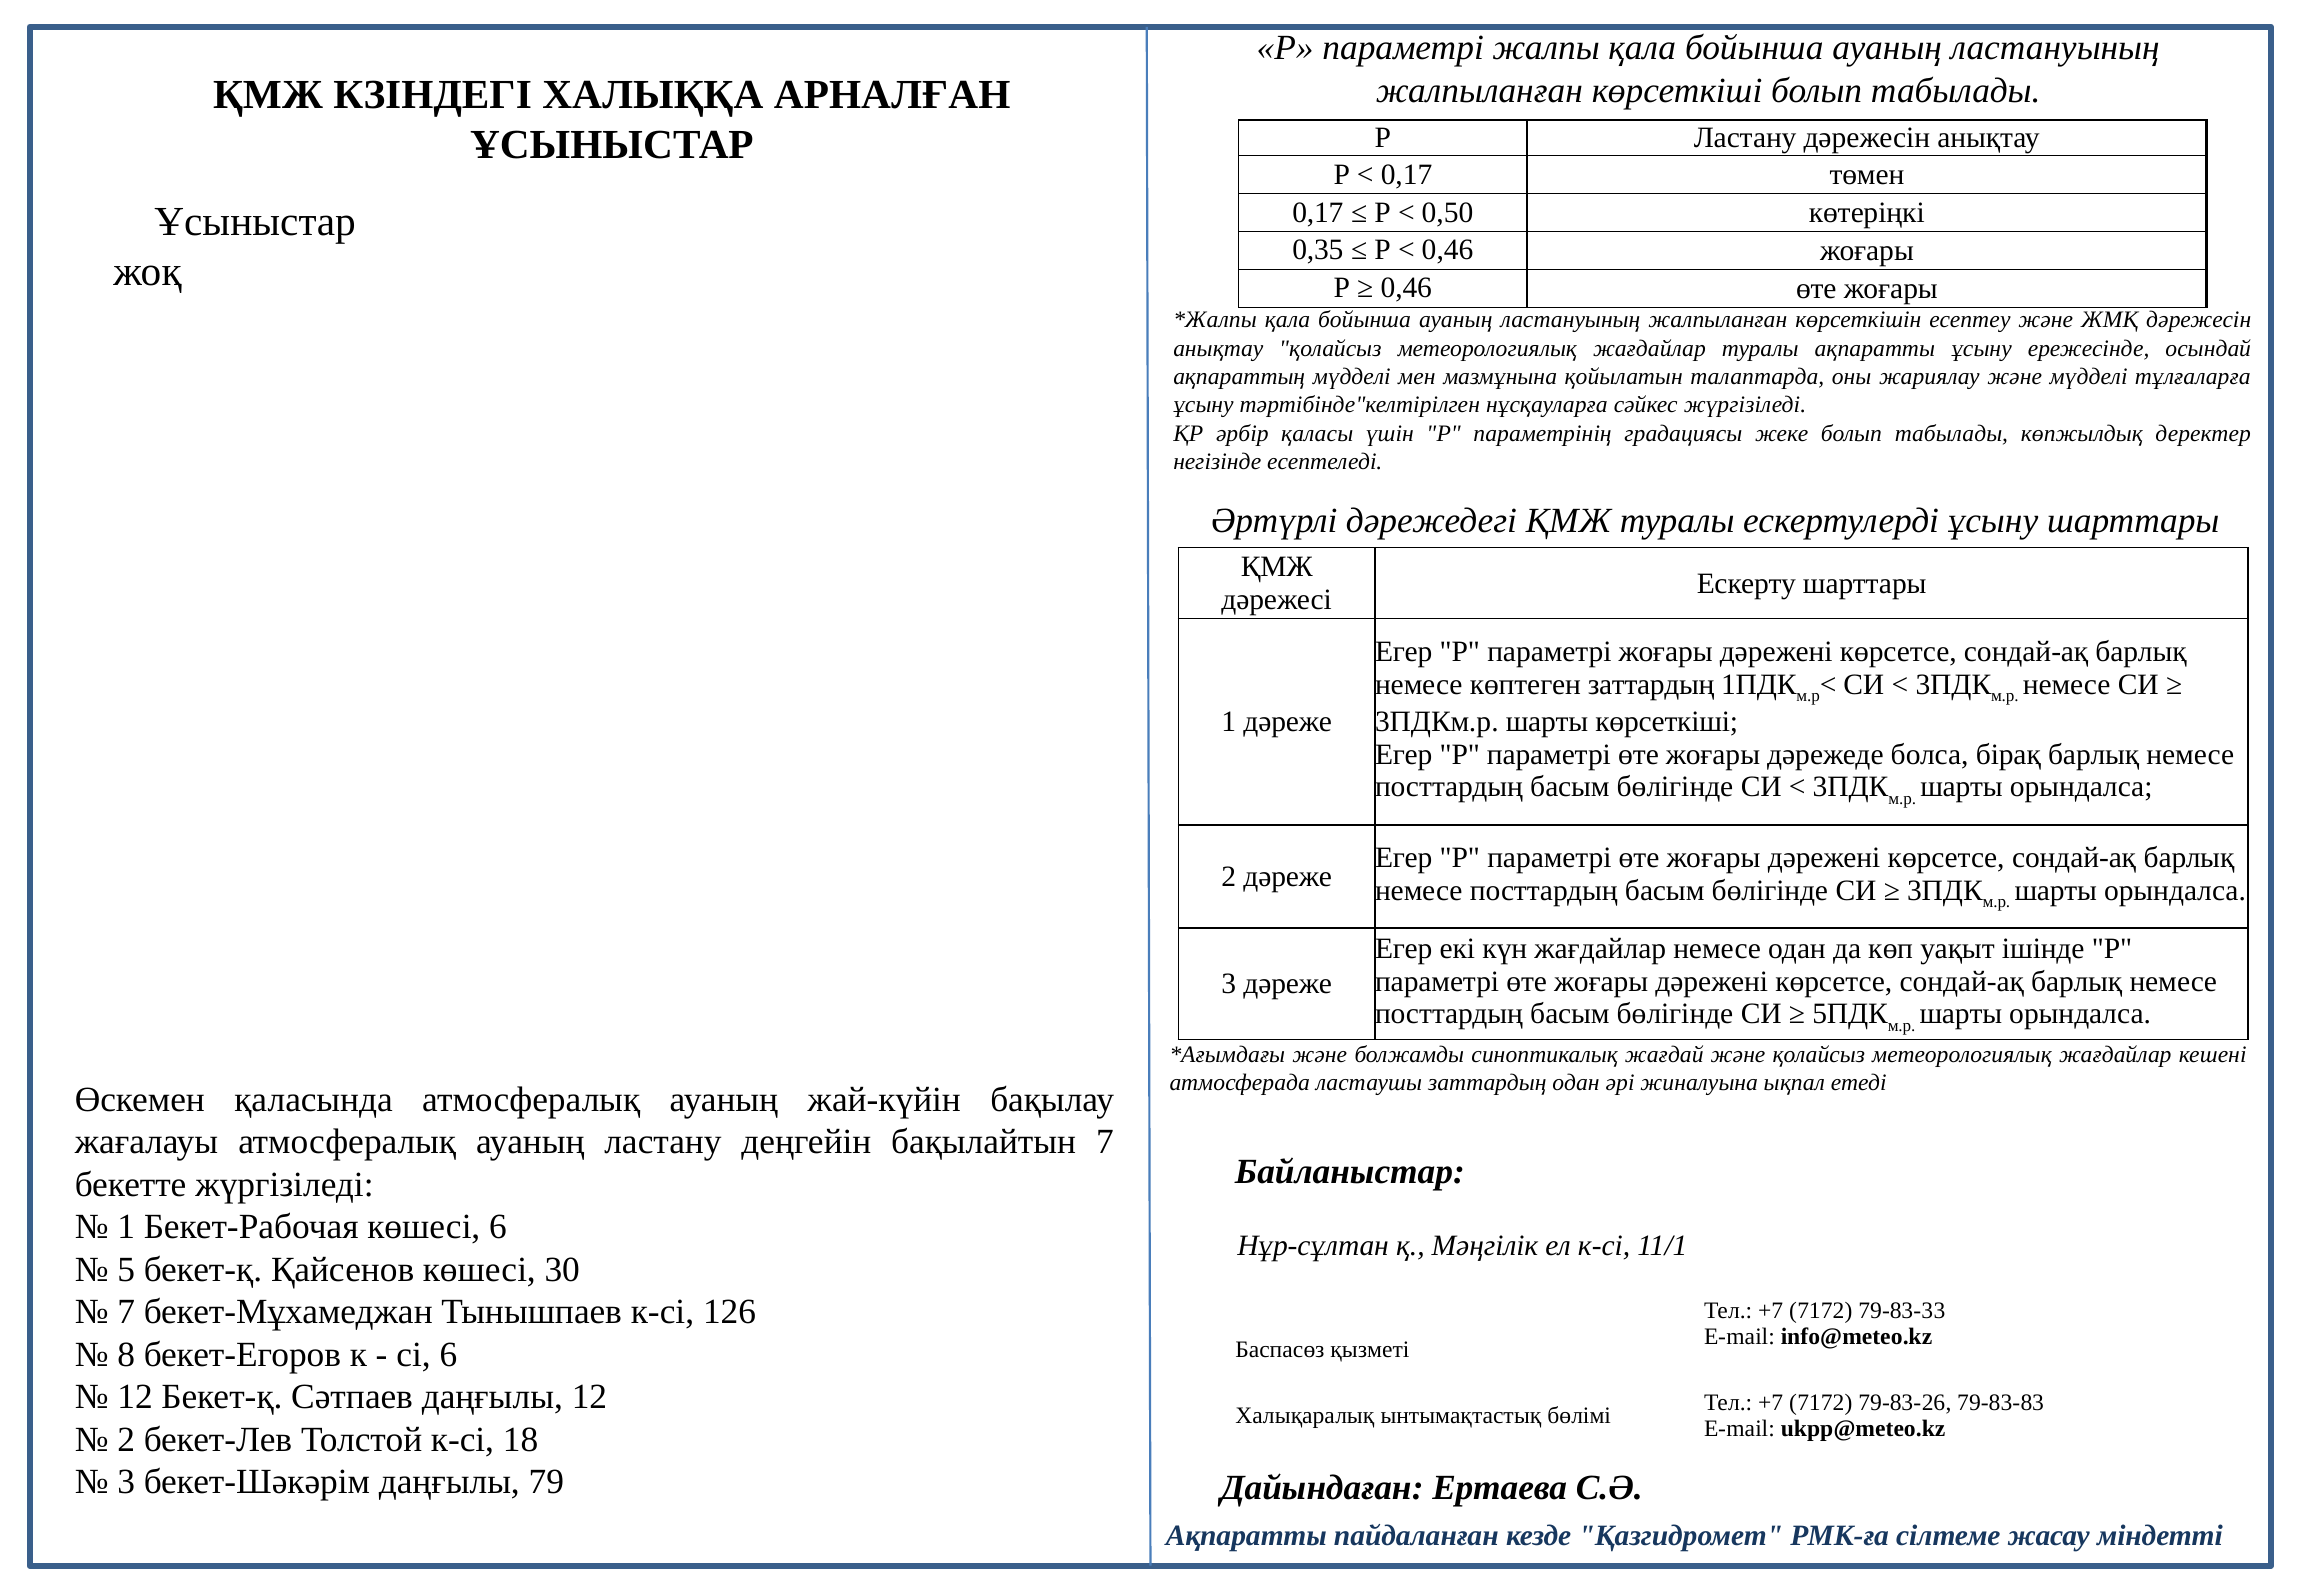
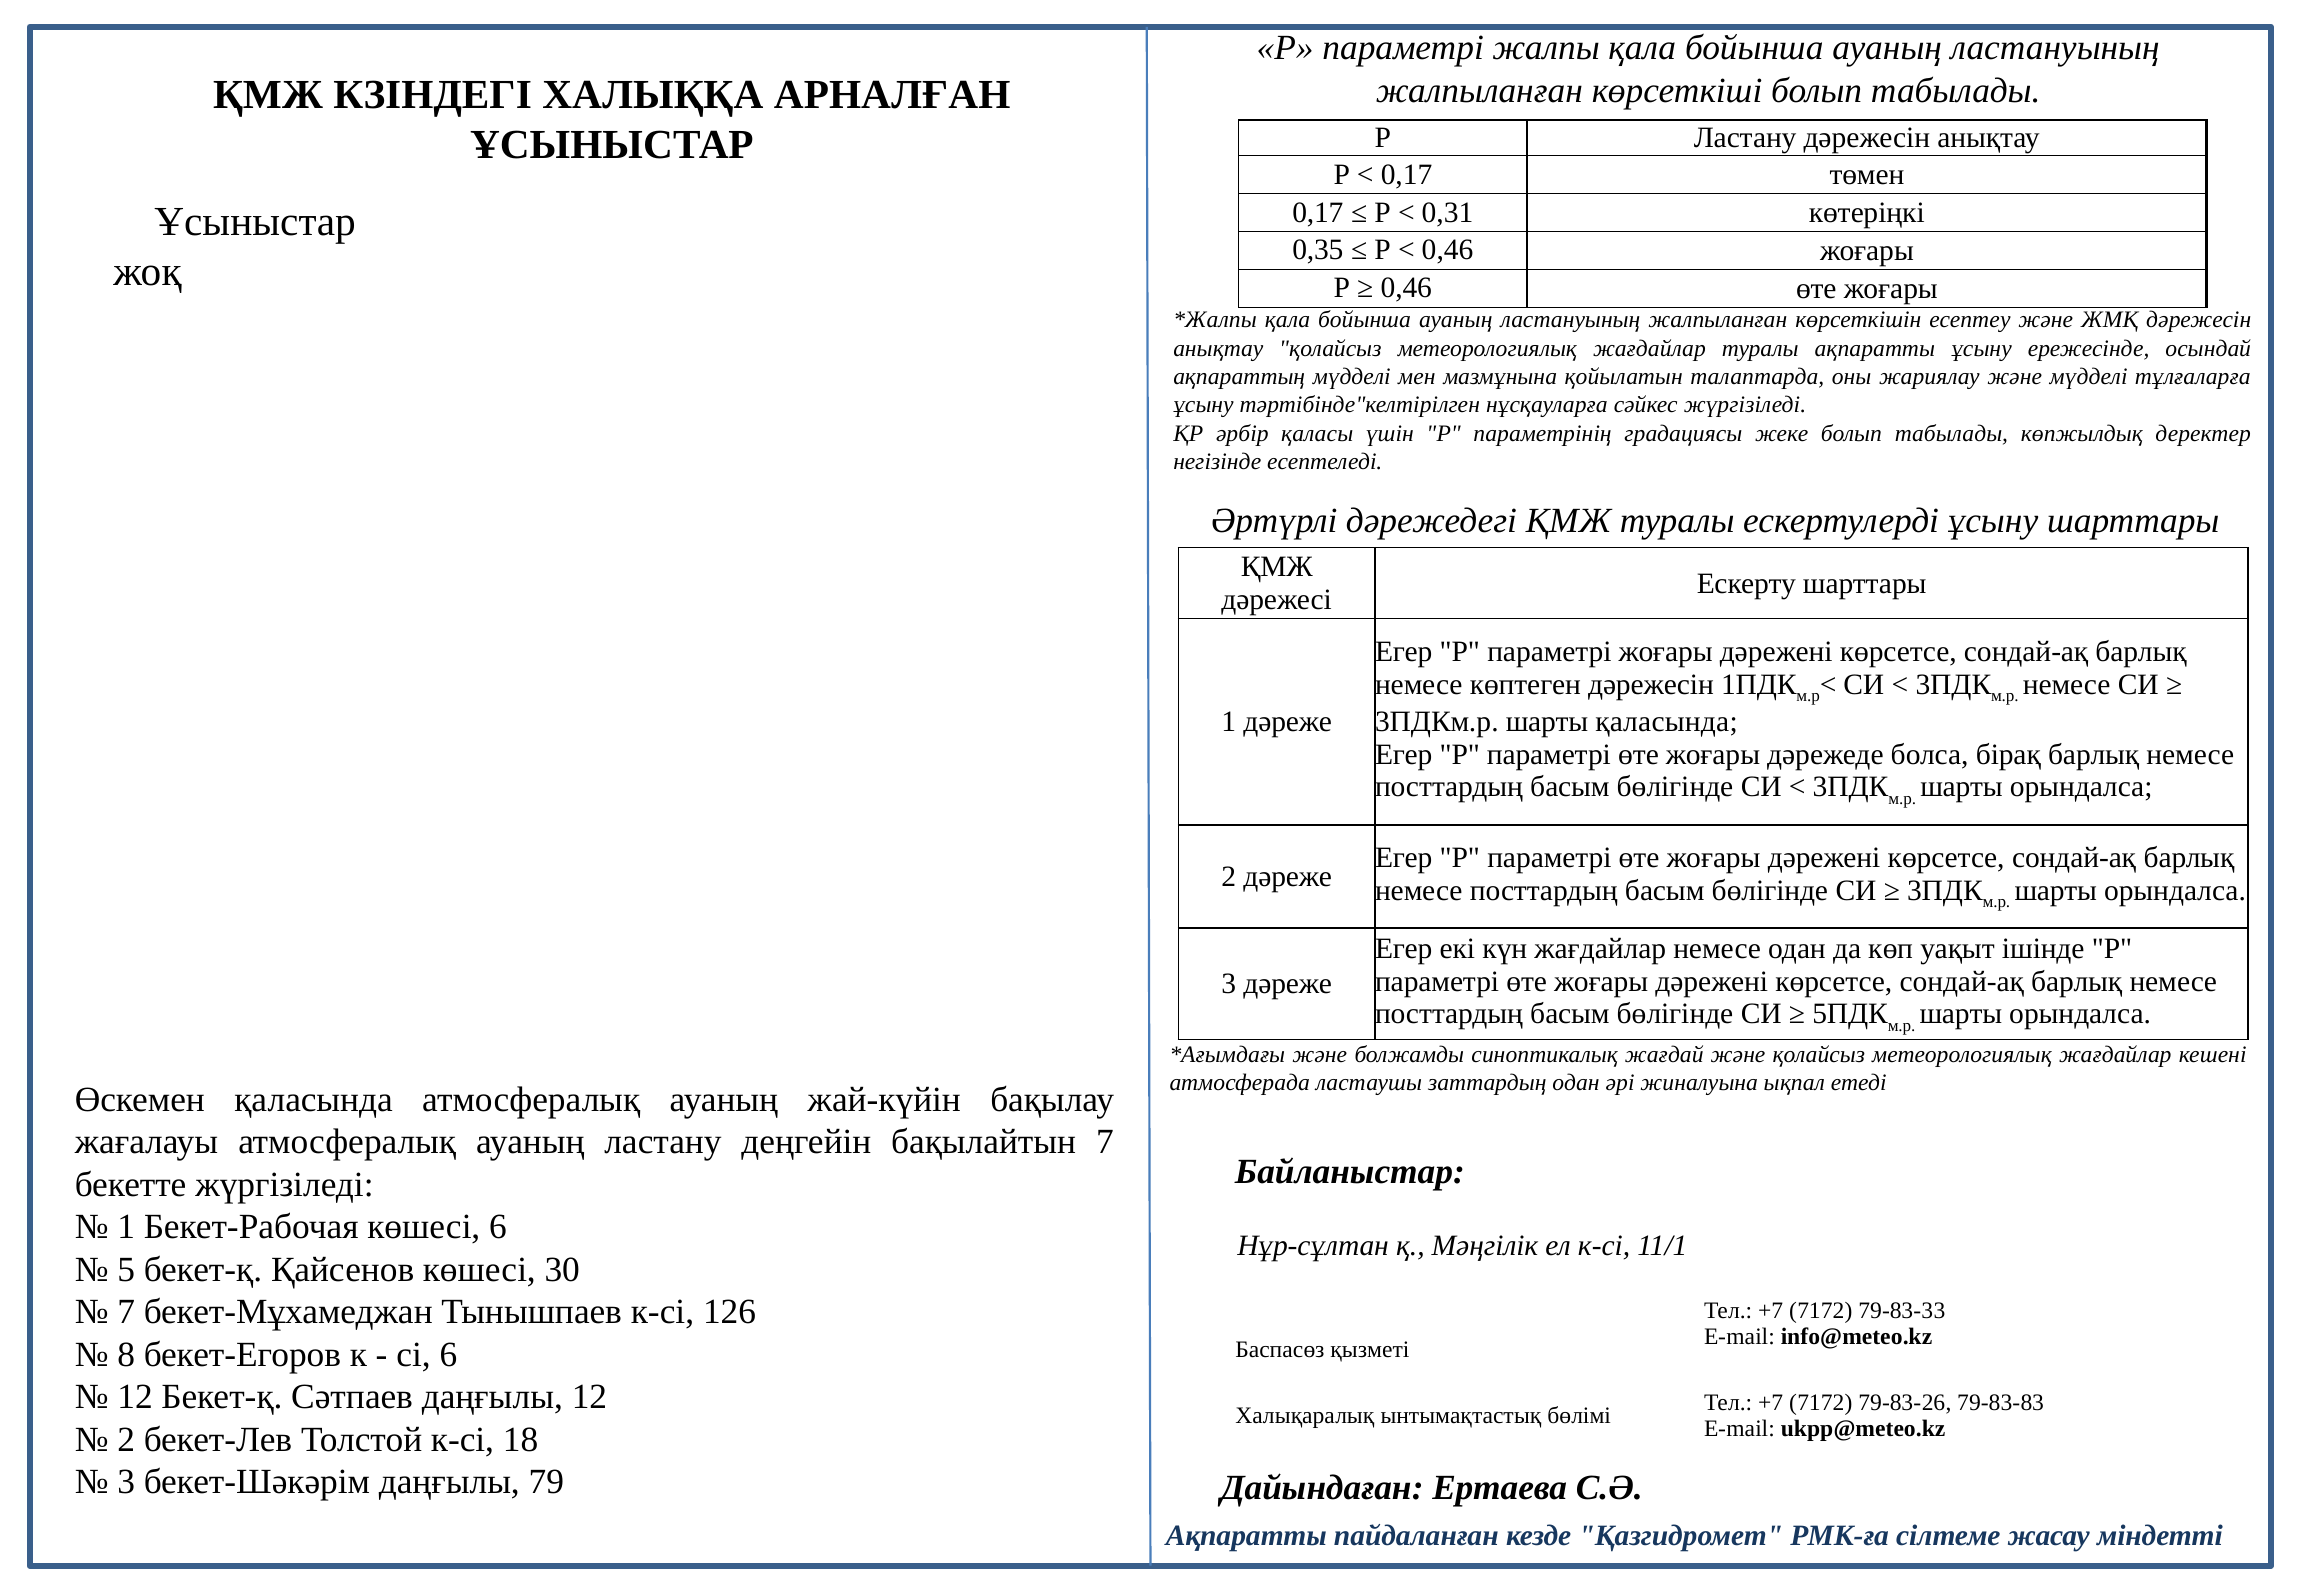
0,50: 0,50 -> 0,31
көптеген заттардың: заттардың -> дәрежесін
шарты көрсеткіші: көрсеткіші -> қаласында
